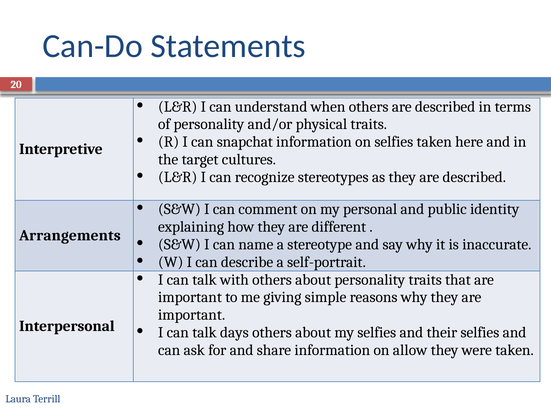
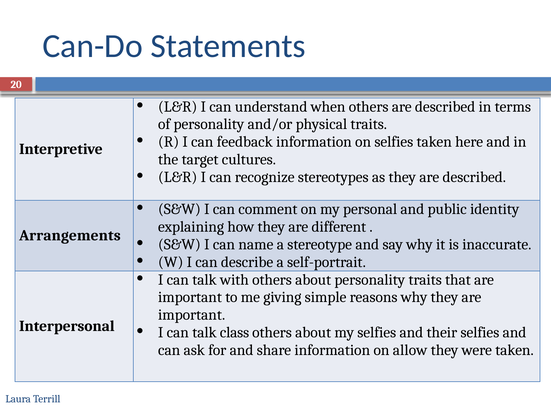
snapchat: snapchat -> feedback
days: days -> class
